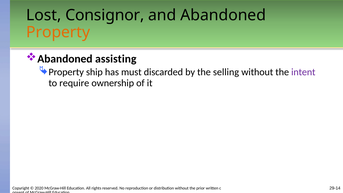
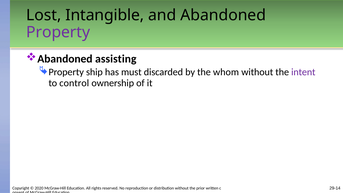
Consignor: Consignor -> Intangible
Property at (58, 32) colour: orange -> purple
selling: selling -> whom
require: require -> control
